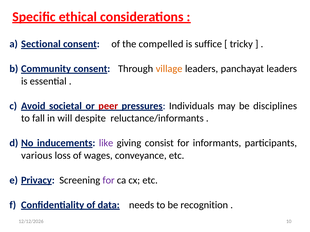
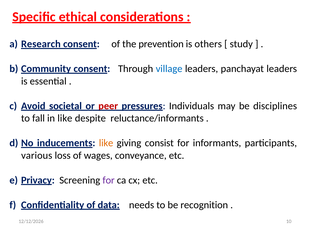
Sectional: Sectional -> Research
compelled: compelled -> prevention
suffice: suffice -> others
tricky: tricky -> study
village colour: orange -> blue
in will: will -> like
like at (106, 143) colour: purple -> orange
